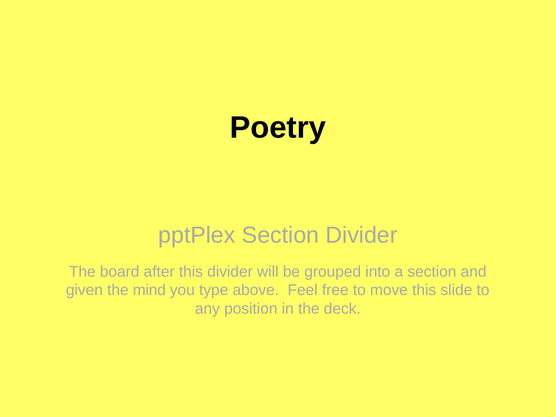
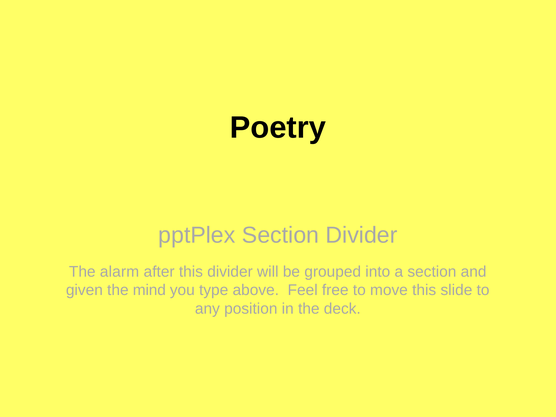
board: board -> alarm
